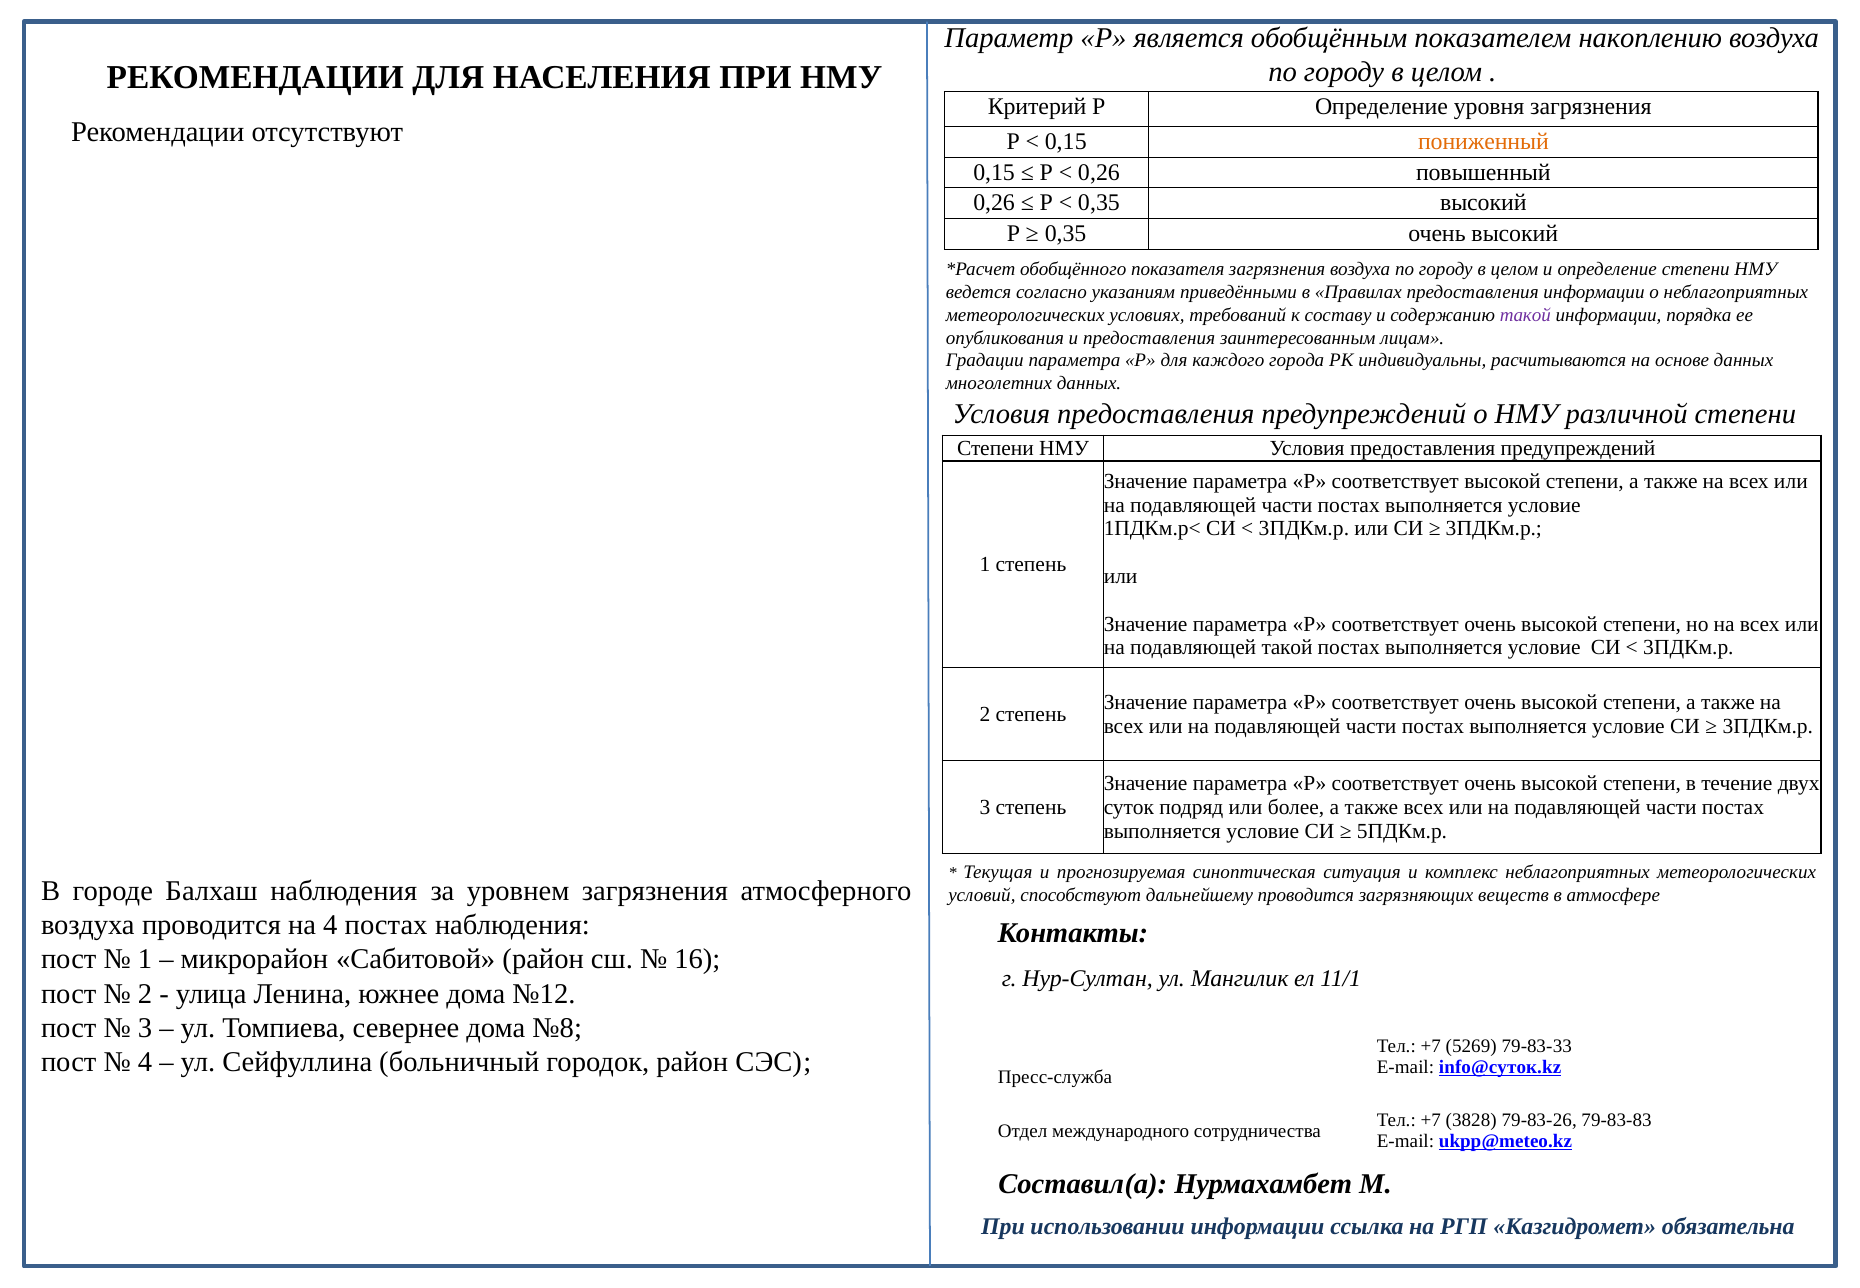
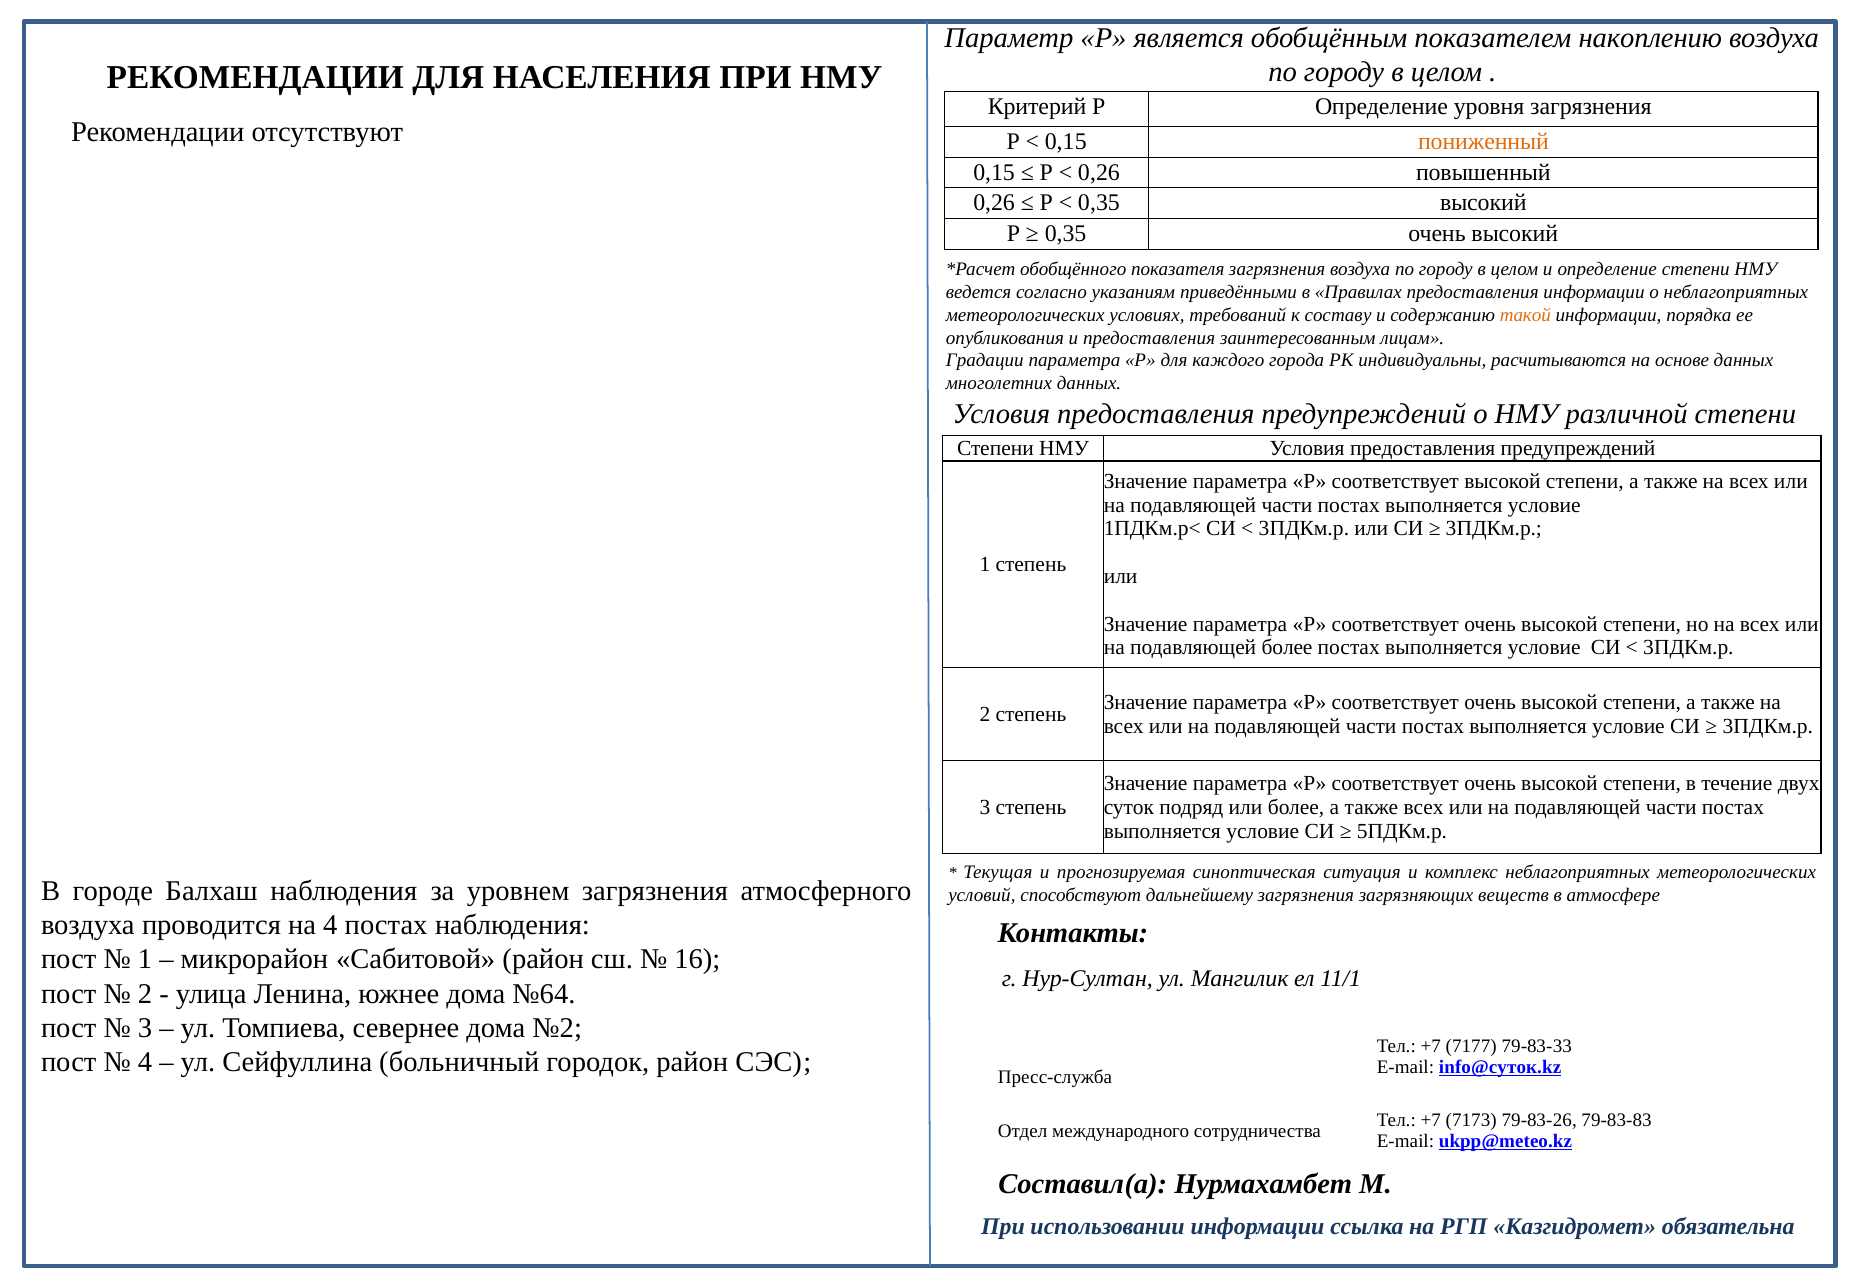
такой at (1525, 315) colour: purple -> orange
подавляющей такой: такой -> более
дальнейшему проводится: проводится -> загрязнения
№12: №12 -> №64
№8: №8 -> №2
5269: 5269 -> 7177
3828: 3828 -> 7173
